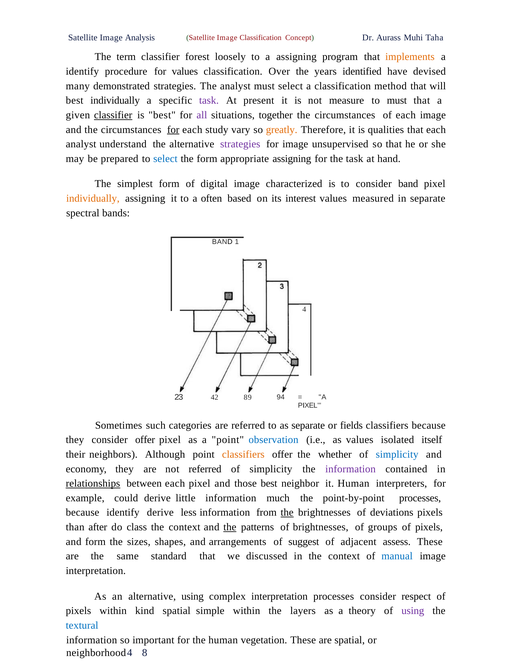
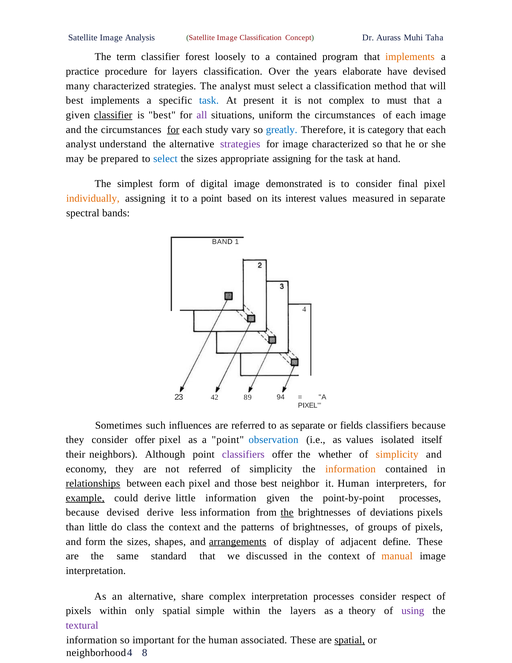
a assigning: assigning -> contained
identify at (82, 71): identify -> practice
for values: values -> layers
identified: identified -> elaborate
many demonstrated: demonstrated -> characterized
best individually: individually -> implements
task at (209, 100) colour: purple -> blue
not measure: measure -> complex
together: together -> uniform
greatly colour: orange -> blue
qualities: qualities -> category
image unsupervised: unsupervised -> characterized
form at (207, 159): form -> sizes
characterized: characterized -> demonstrated
consider band: band -> final
to a often: often -> point
categories: categories -> influences
classifiers at (243, 454) colour: orange -> purple
simplicity at (397, 454) colour: blue -> orange
information at (351, 469) colour: purple -> orange
example underline: none -> present
information much: much -> given
because identify: identify -> devised
than after: after -> little
the at (230, 527) underline: present -> none
arrangements underline: none -> present
suggest: suggest -> display
assess: assess -> define
manual colour: blue -> orange
alternative using: using -> share
kind: kind -> only
textural colour: blue -> purple
vegetation: vegetation -> associated
spatial at (350, 640) underline: none -> present
